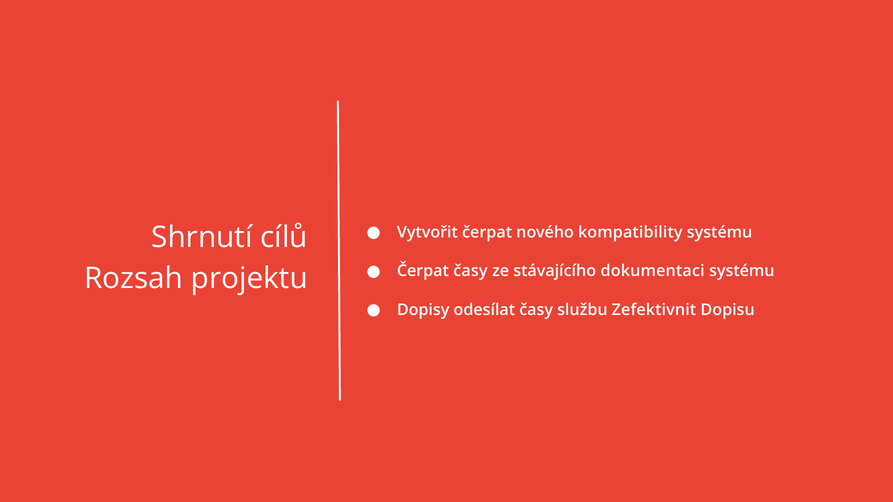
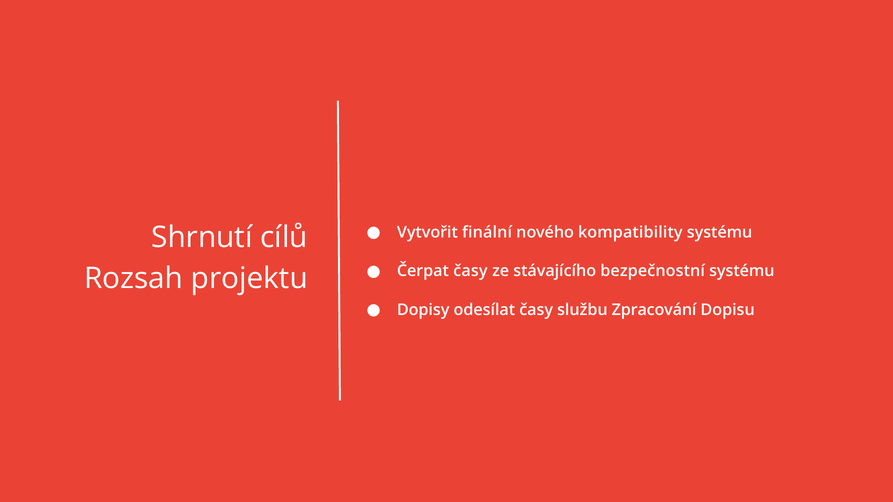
Vytvořit čerpat: čerpat -> finální
dokumentaci: dokumentaci -> bezpečnostní
Zefektivnit: Zefektivnit -> Zpracování
